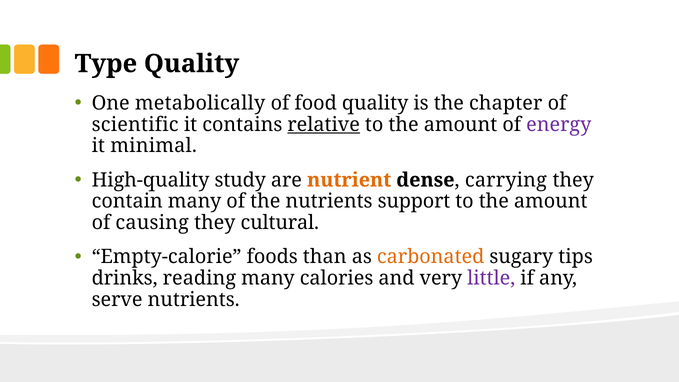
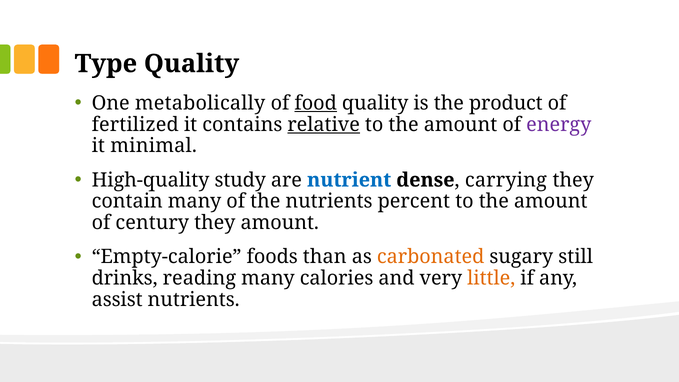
food underline: none -> present
chapter: chapter -> product
scientific: scientific -> fertilized
nutrient colour: orange -> blue
support: support -> percent
causing: causing -> century
they cultural: cultural -> amount
tips: tips -> still
little colour: purple -> orange
serve: serve -> assist
